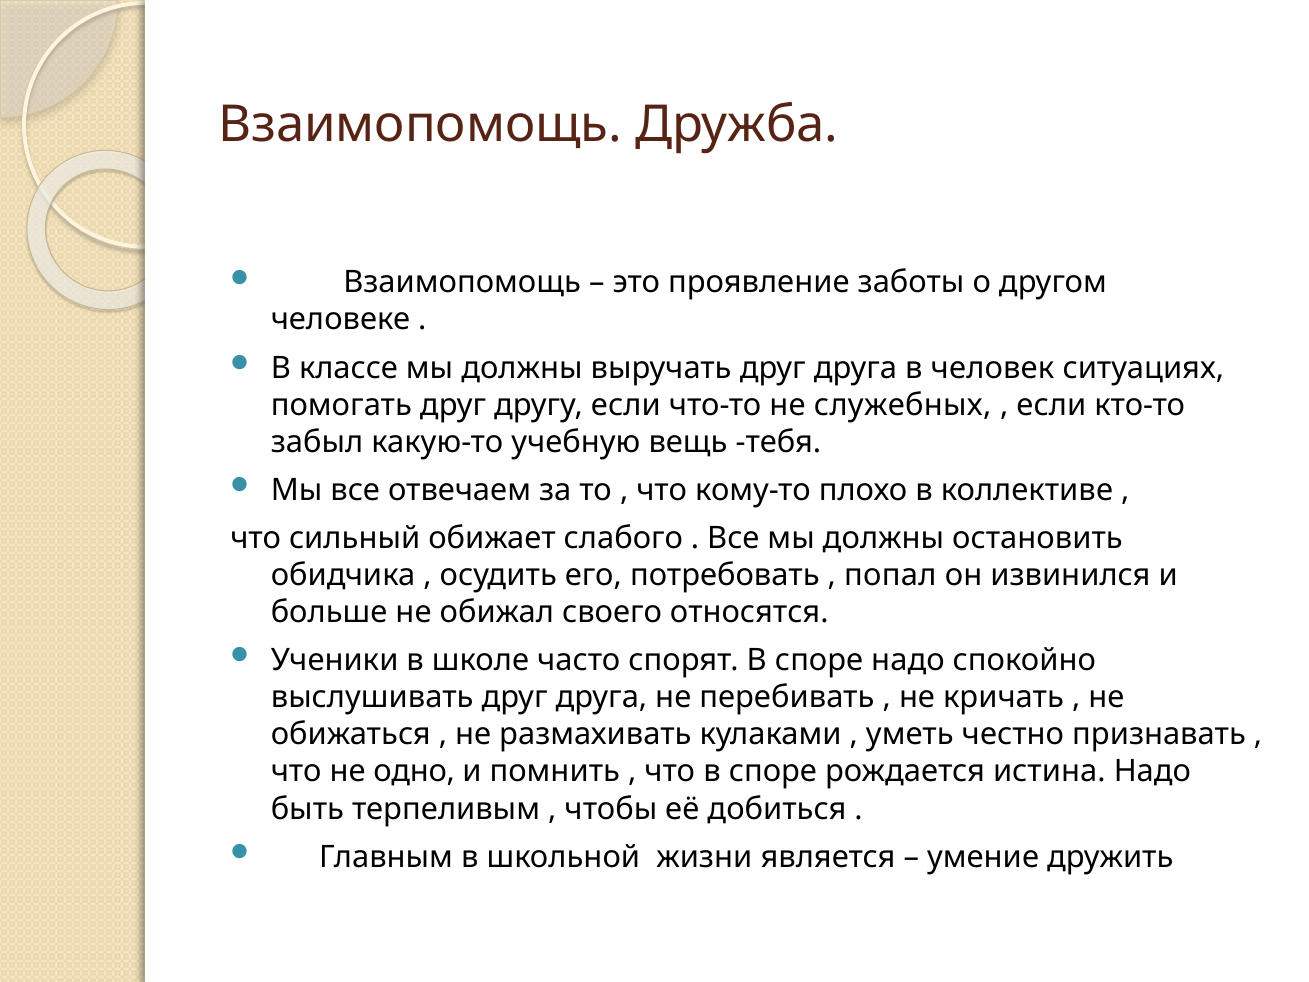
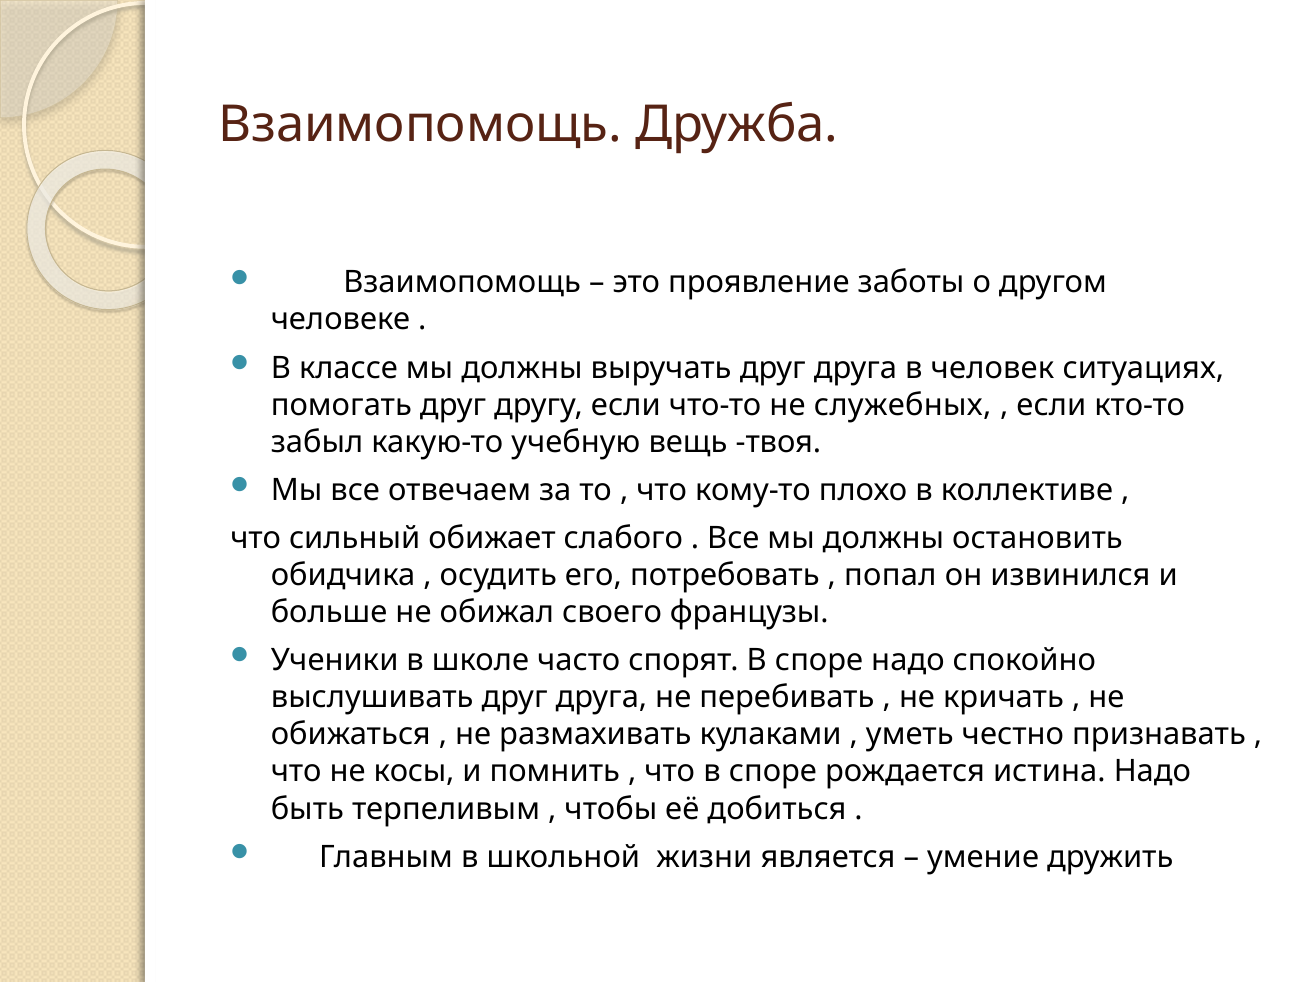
тебя: тебя -> твоя
относятся: относятся -> французы
одно: одно -> косы
